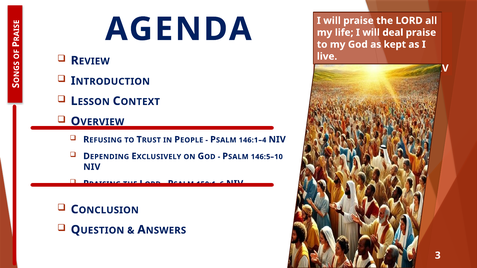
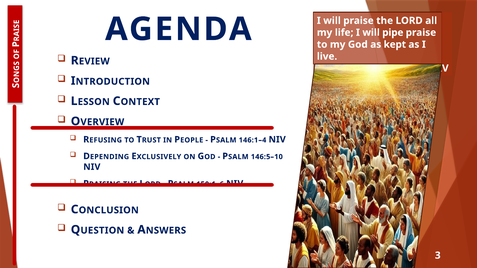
deal: deal -> pipe
